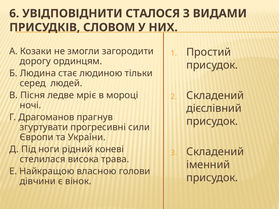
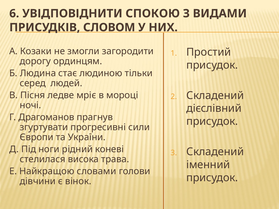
СТАЛОСЯ: СТАЛОСЯ -> СПОКОЮ
власною: власною -> словами
